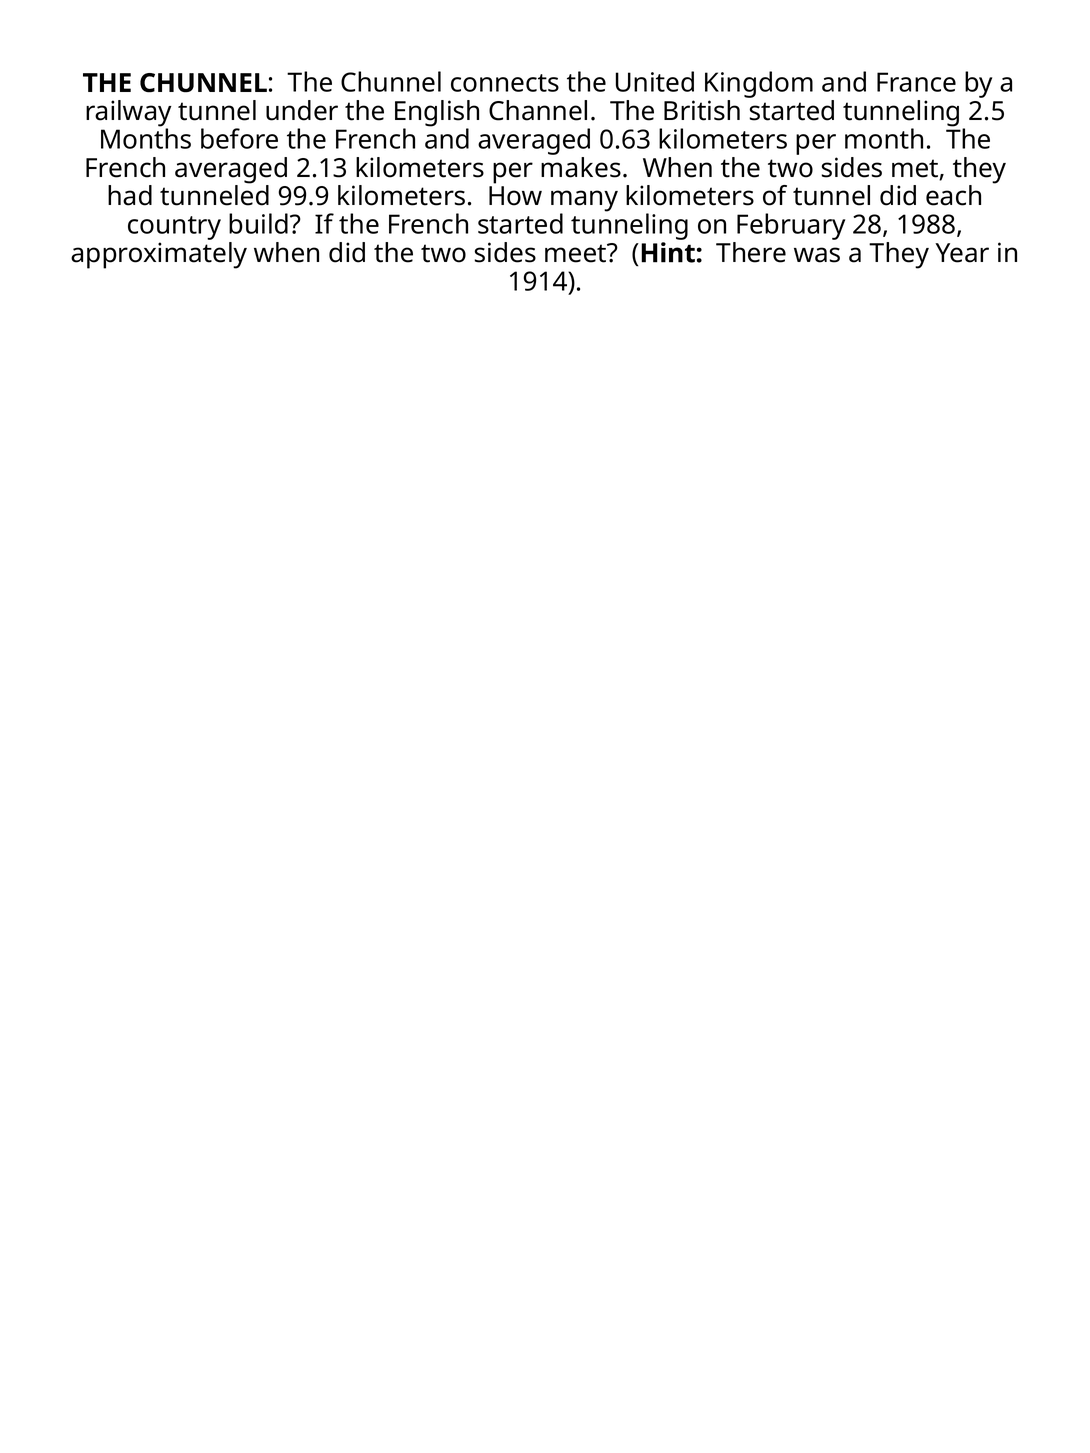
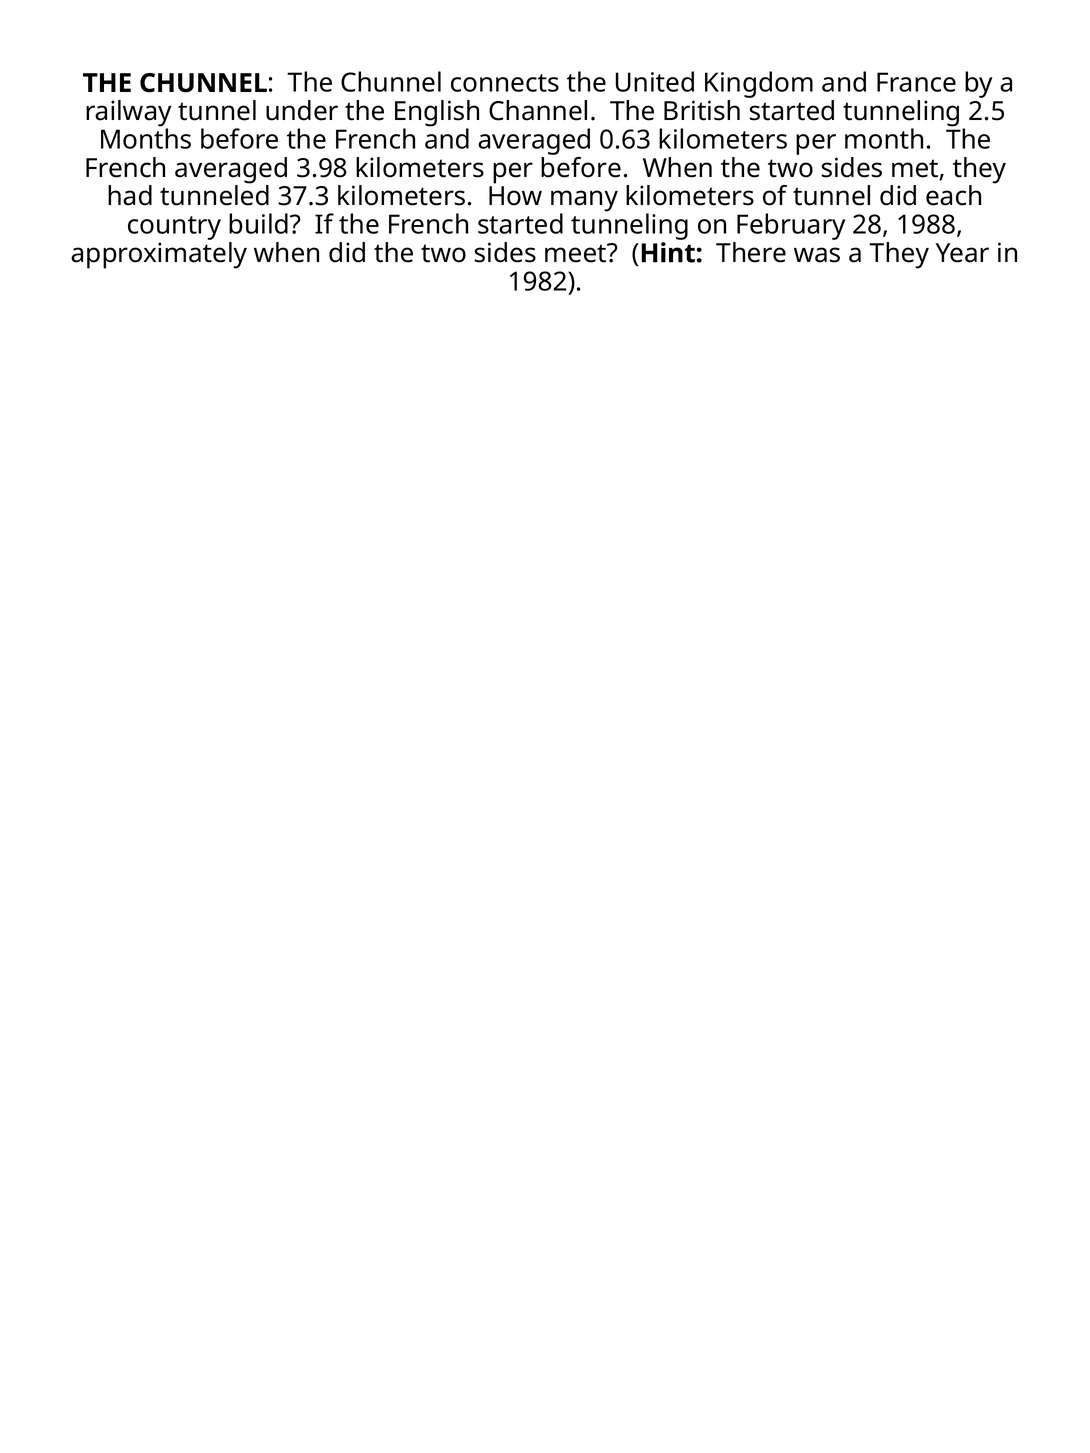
2.13: 2.13 -> 3.98
per makes: makes -> before
99.9: 99.9 -> 37.3
1914: 1914 -> 1982
